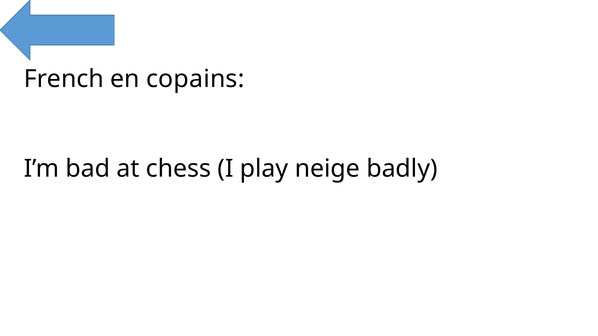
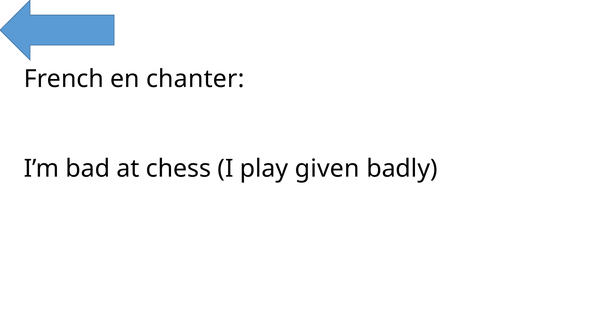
copains: copains -> chanter
neige: neige -> given
